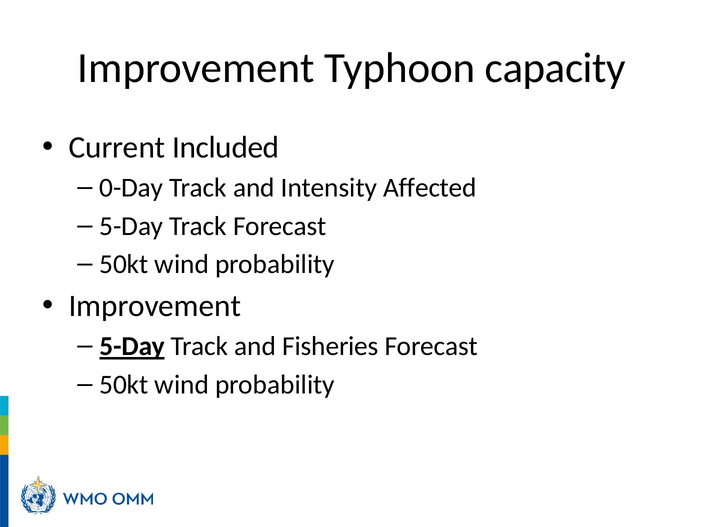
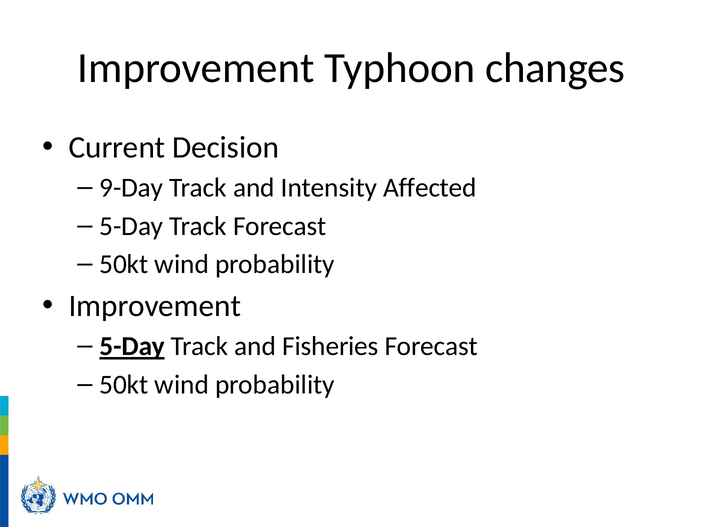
capacity: capacity -> changes
Included: Included -> Decision
0-Day: 0-Day -> 9-Day
